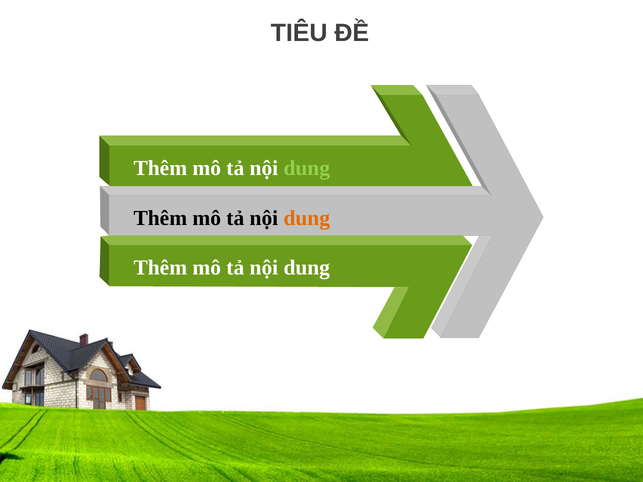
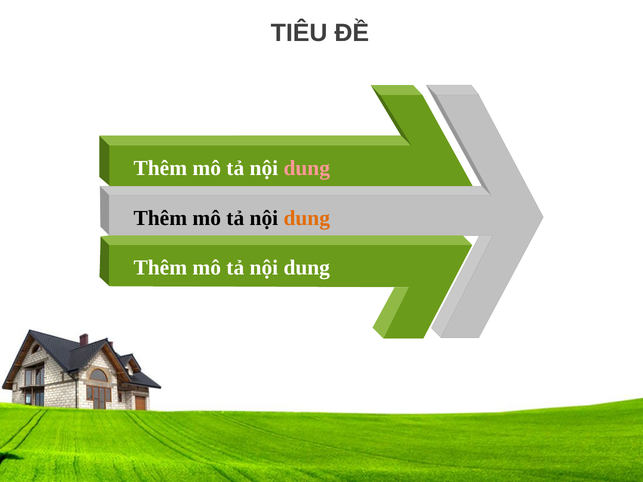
dung at (307, 168) colour: light green -> pink
